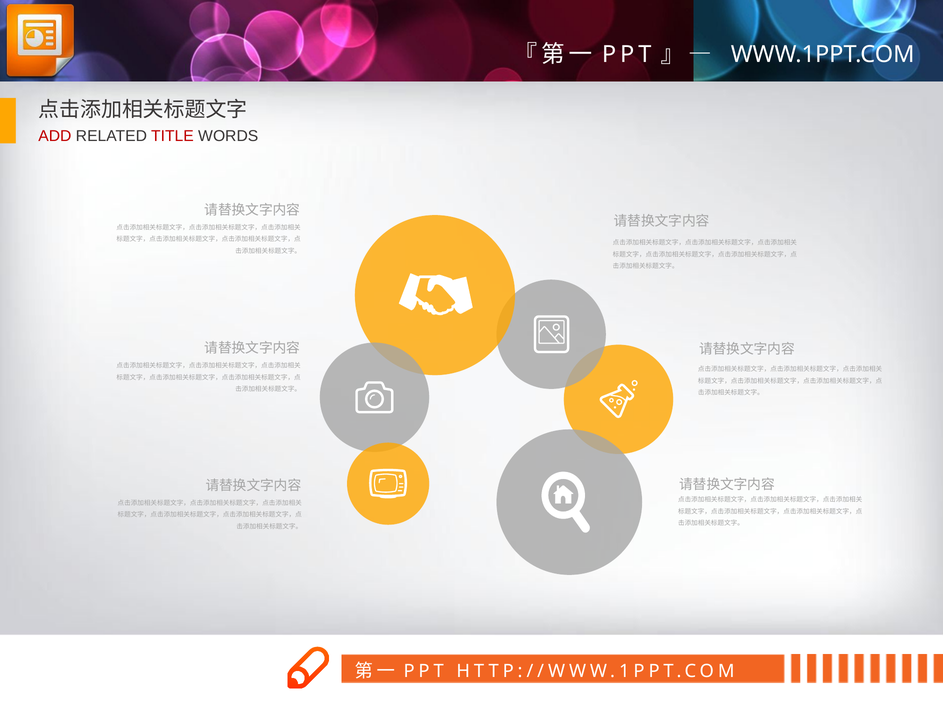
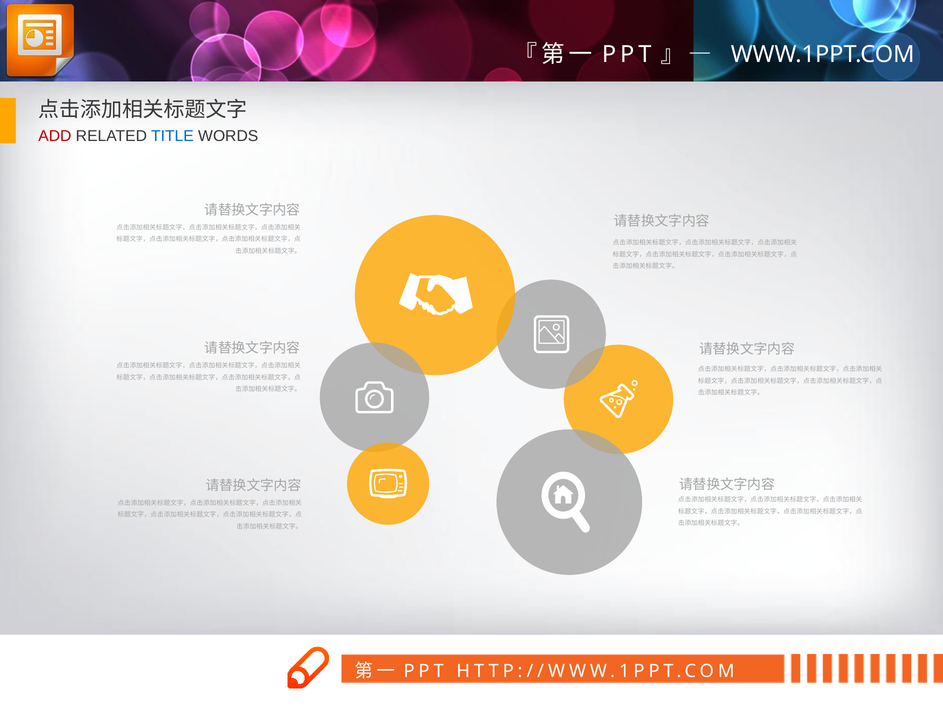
TITLE colour: red -> blue
